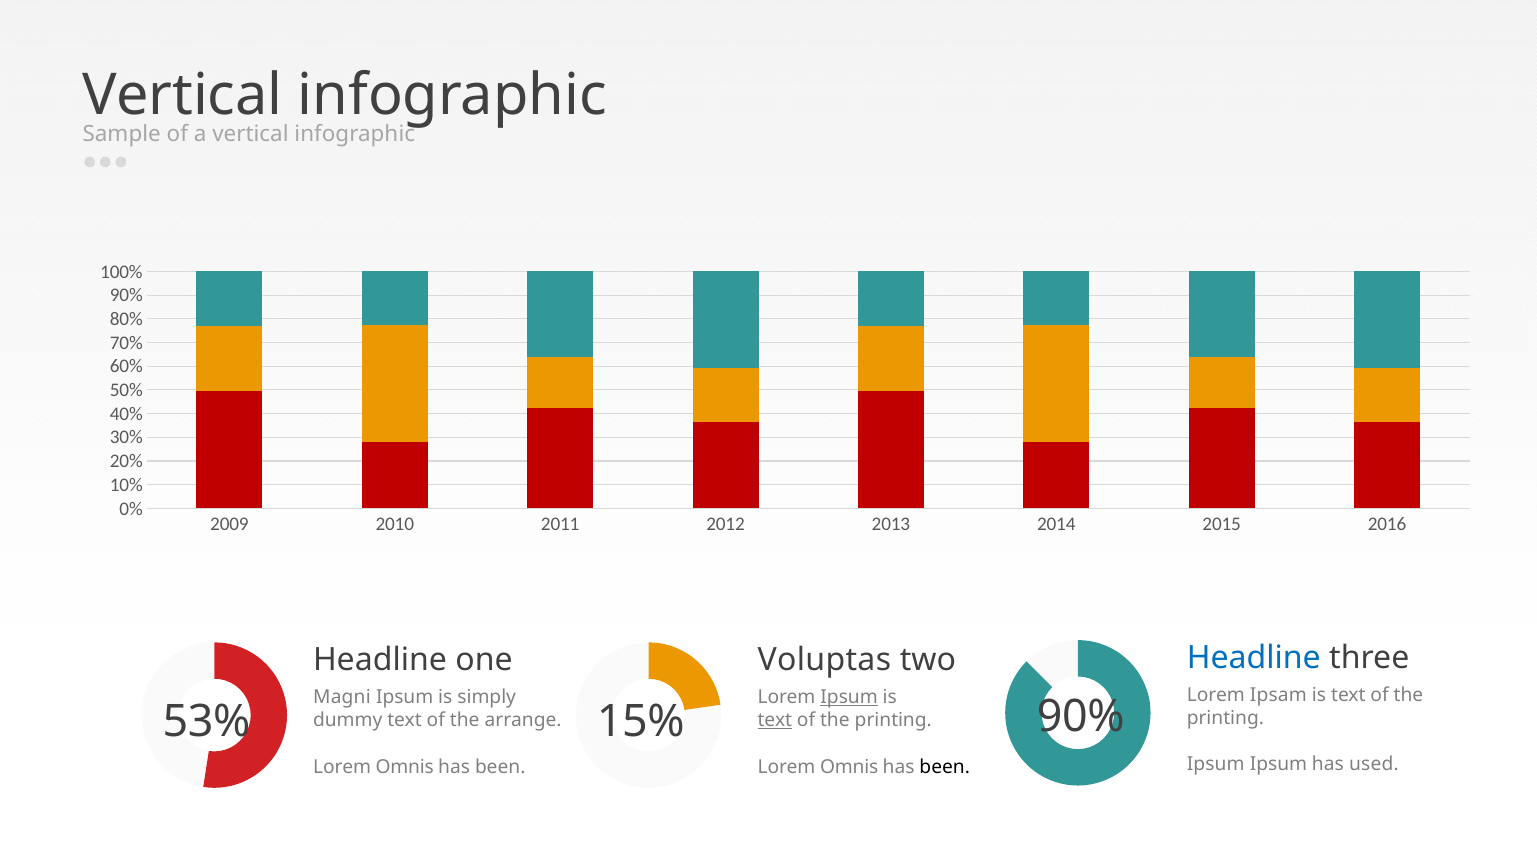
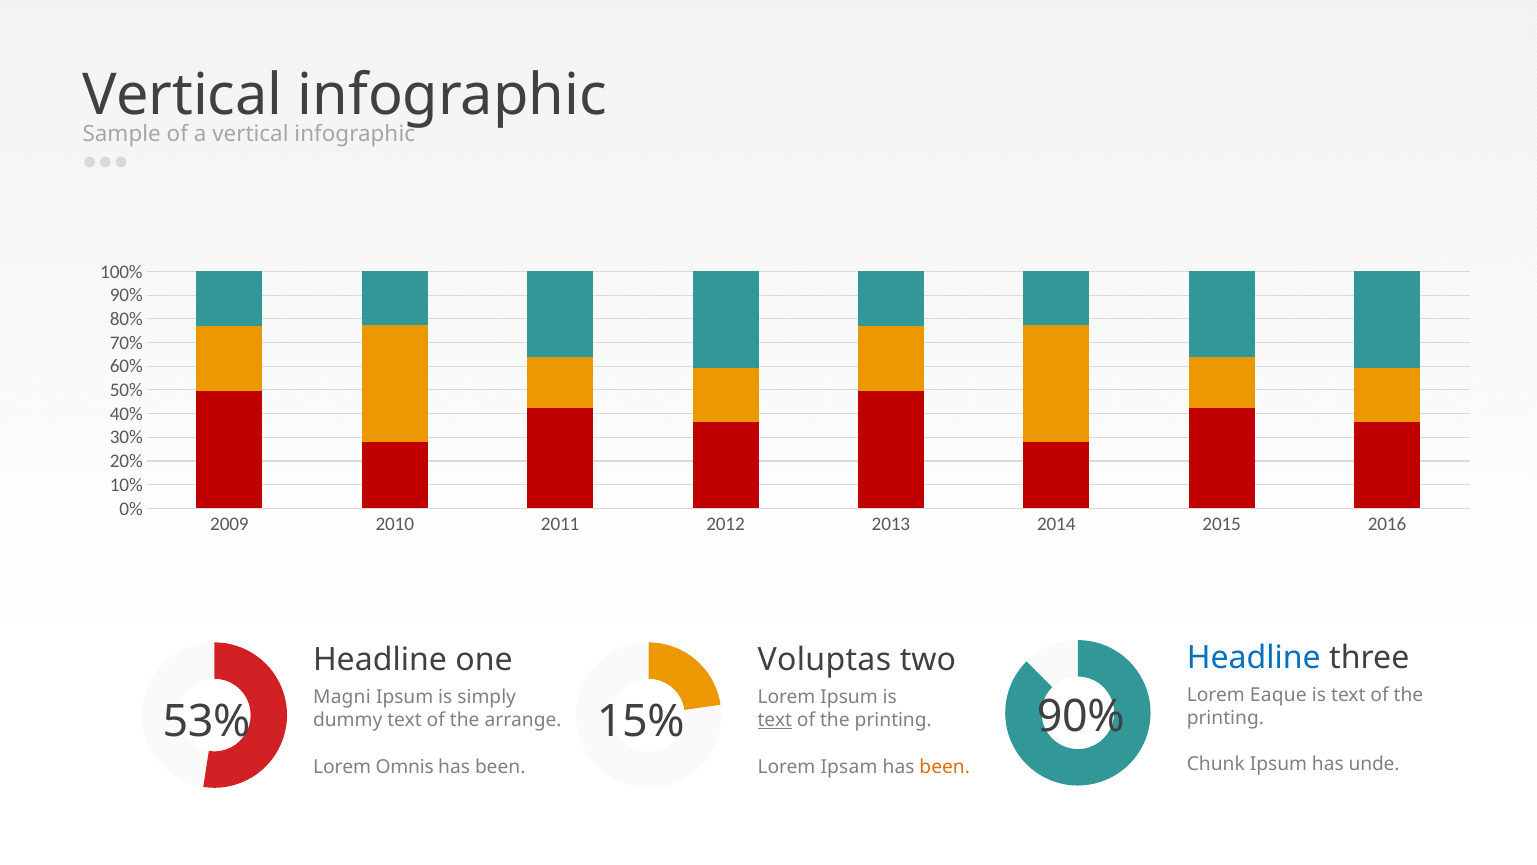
Ipsam: Ipsam -> Eaque
Ipsum at (849, 697) underline: present -> none
Ipsum at (1216, 764): Ipsum -> Chunk
used: used -> unde
Omnis at (849, 766): Omnis -> Ipsam
been at (945, 766) colour: black -> orange
